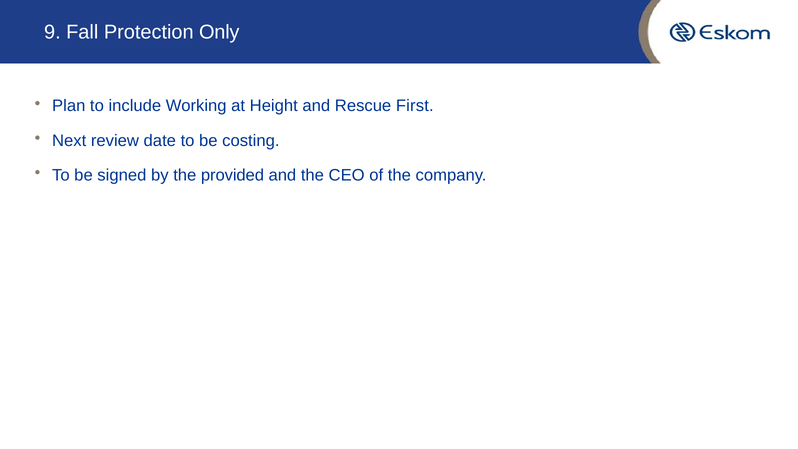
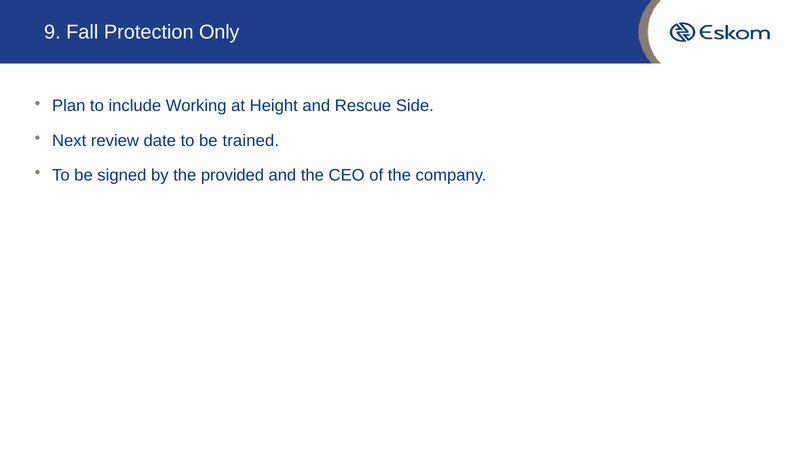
First: First -> Side
costing: costing -> trained
